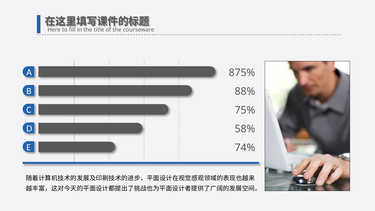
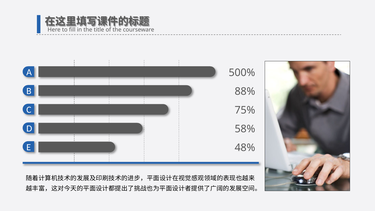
875%: 875% -> 500%
74%: 74% -> 48%
